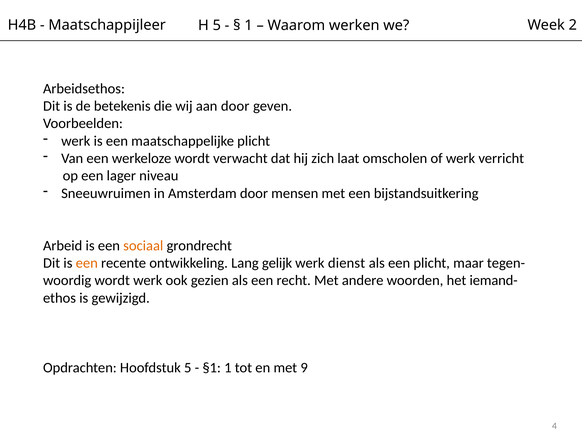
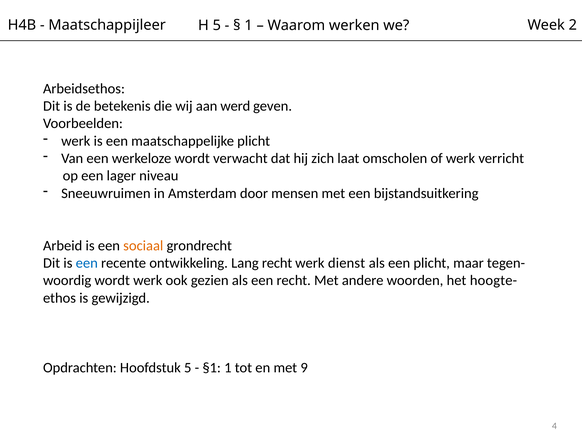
aan door: door -> werd
een at (87, 263) colour: orange -> blue
Lang gelijk: gelijk -> recht
iemand-: iemand- -> hoogte-
